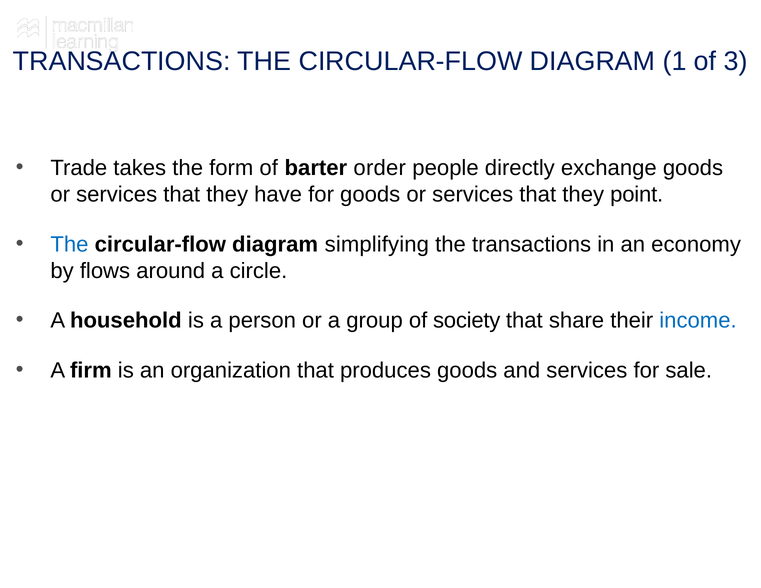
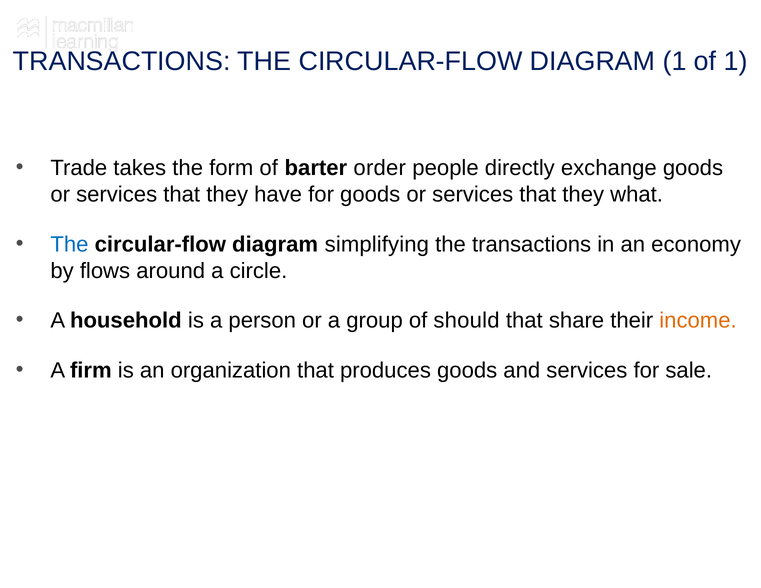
of 3: 3 -> 1
point: point -> what
society: society -> should
income colour: blue -> orange
